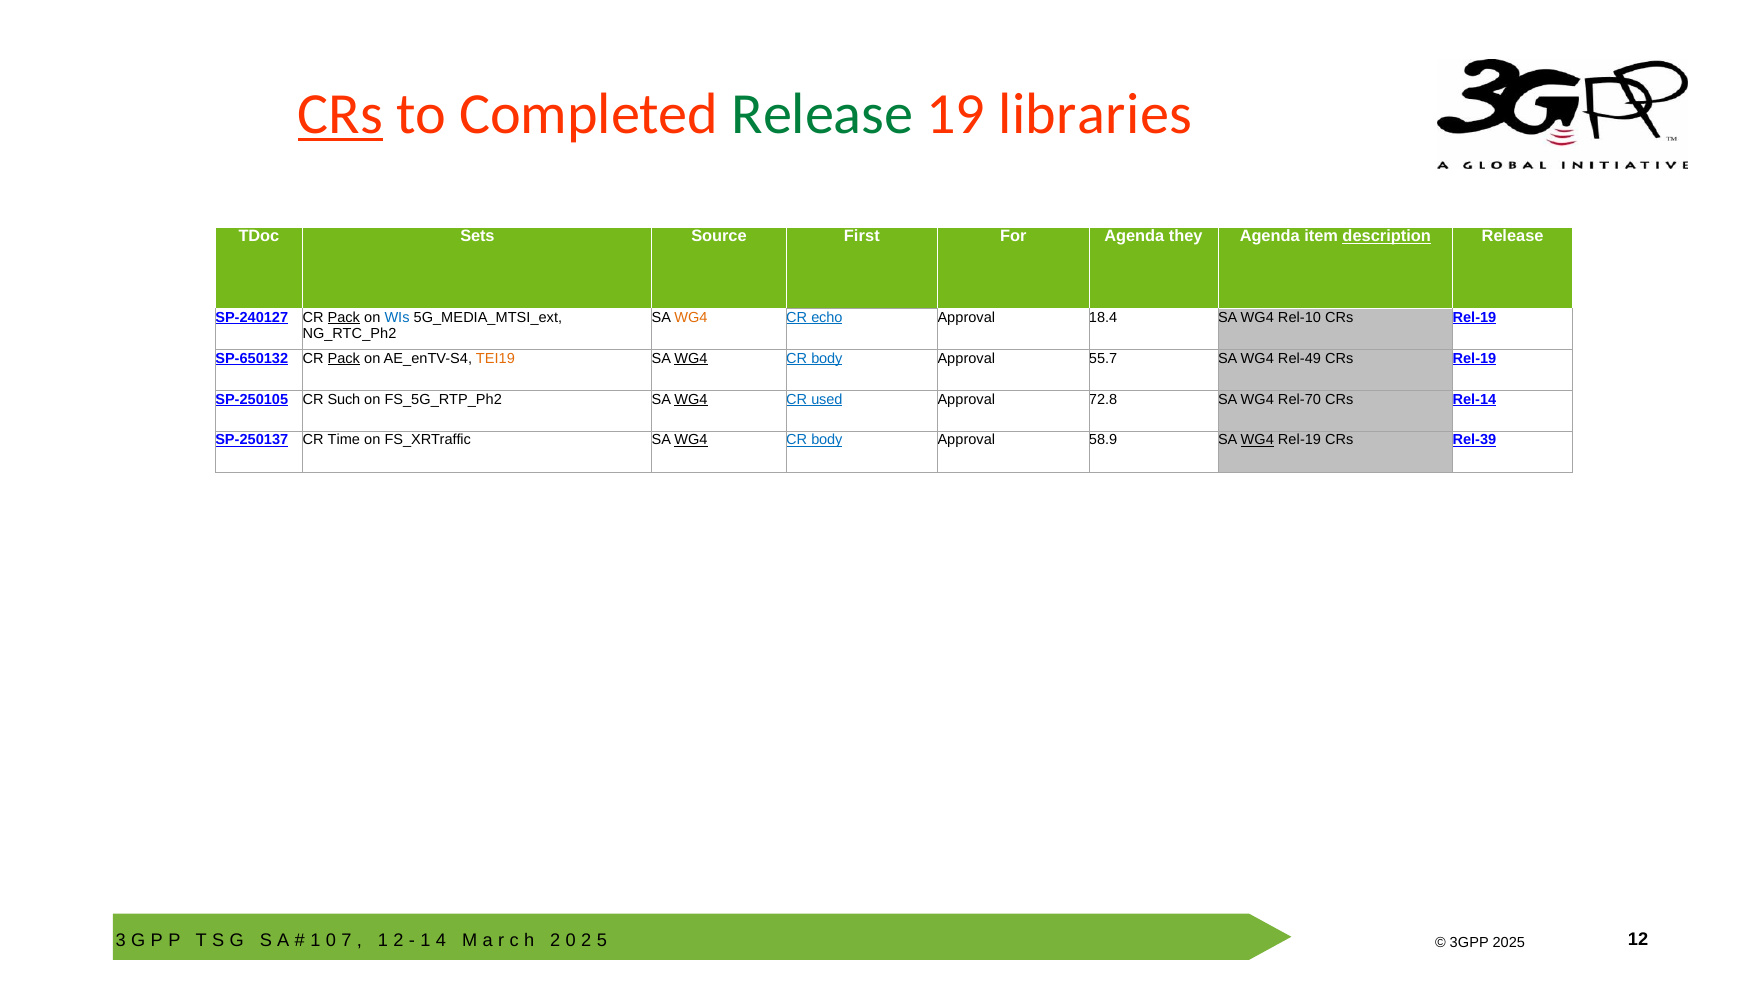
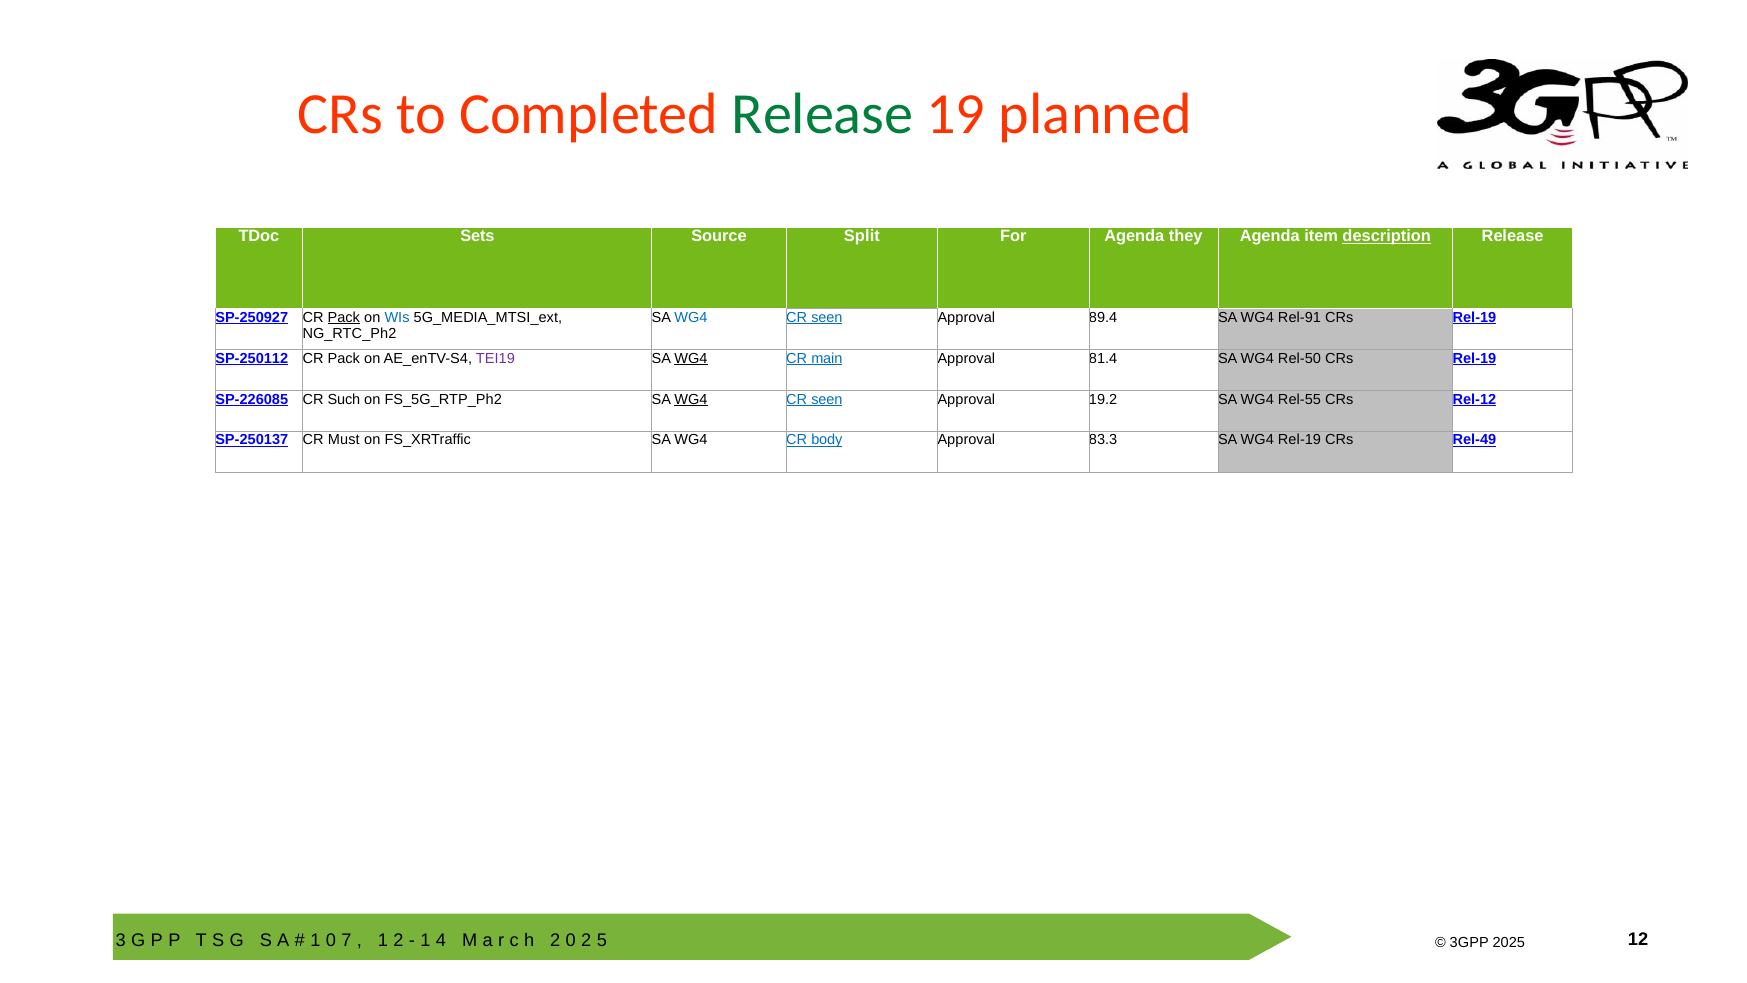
CRs at (340, 114) underline: present -> none
libraries: libraries -> planned
First: First -> Split
SP-240127: SP-240127 -> SP-250927
WG4 at (691, 317) colour: orange -> blue
echo at (827, 317): echo -> seen
18.4: 18.4 -> 89.4
Rel-10: Rel-10 -> Rel-91
SP-650132: SP-650132 -> SP-250112
Pack at (344, 358) underline: present -> none
TEI19 colour: orange -> purple
body at (827, 358): body -> main
55.7: 55.7 -> 81.4
Rel-49: Rel-49 -> Rel-50
SP-250105: SP-250105 -> SP-226085
used at (827, 399): used -> seen
72.8: 72.8 -> 19.2
Rel-70: Rel-70 -> Rel-55
Rel-14: Rel-14 -> Rel-12
Time: Time -> Must
WG4 at (691, 440) underline: present -> none
58.9: 58.9 -> 83.3
WG4 at (1257, 440) underline: present -> none
Rel-39: Rel-39 -> Rel-49
